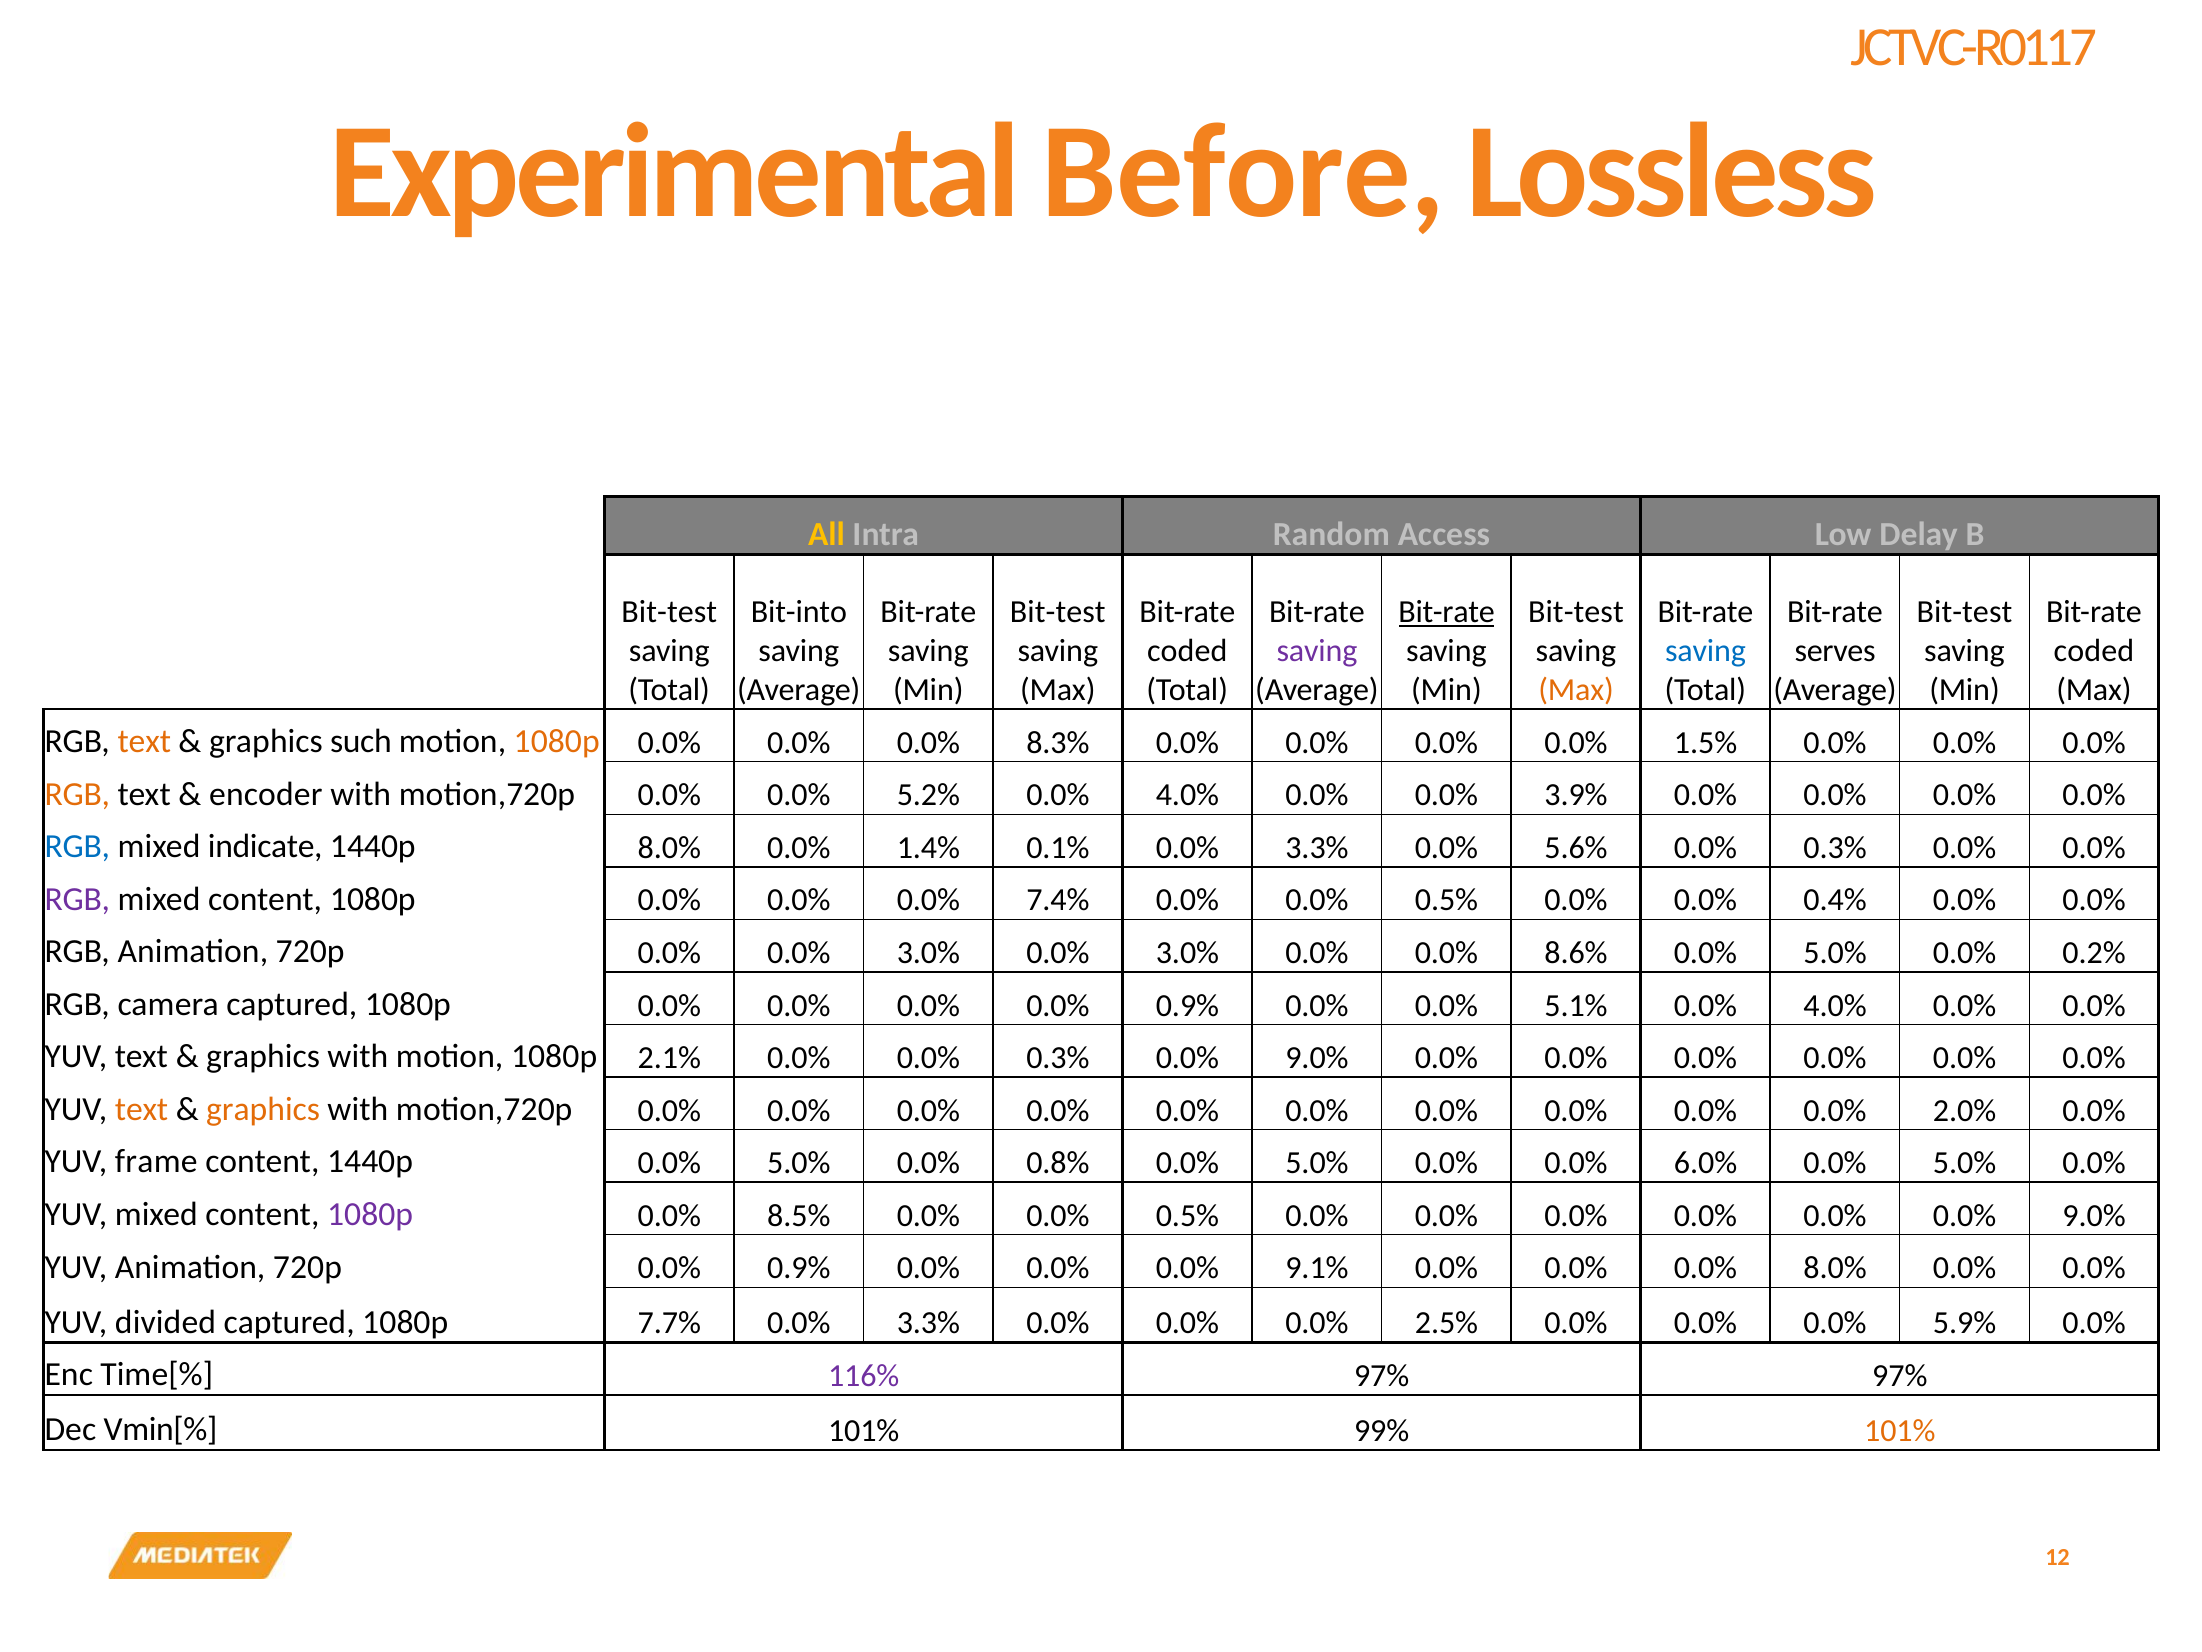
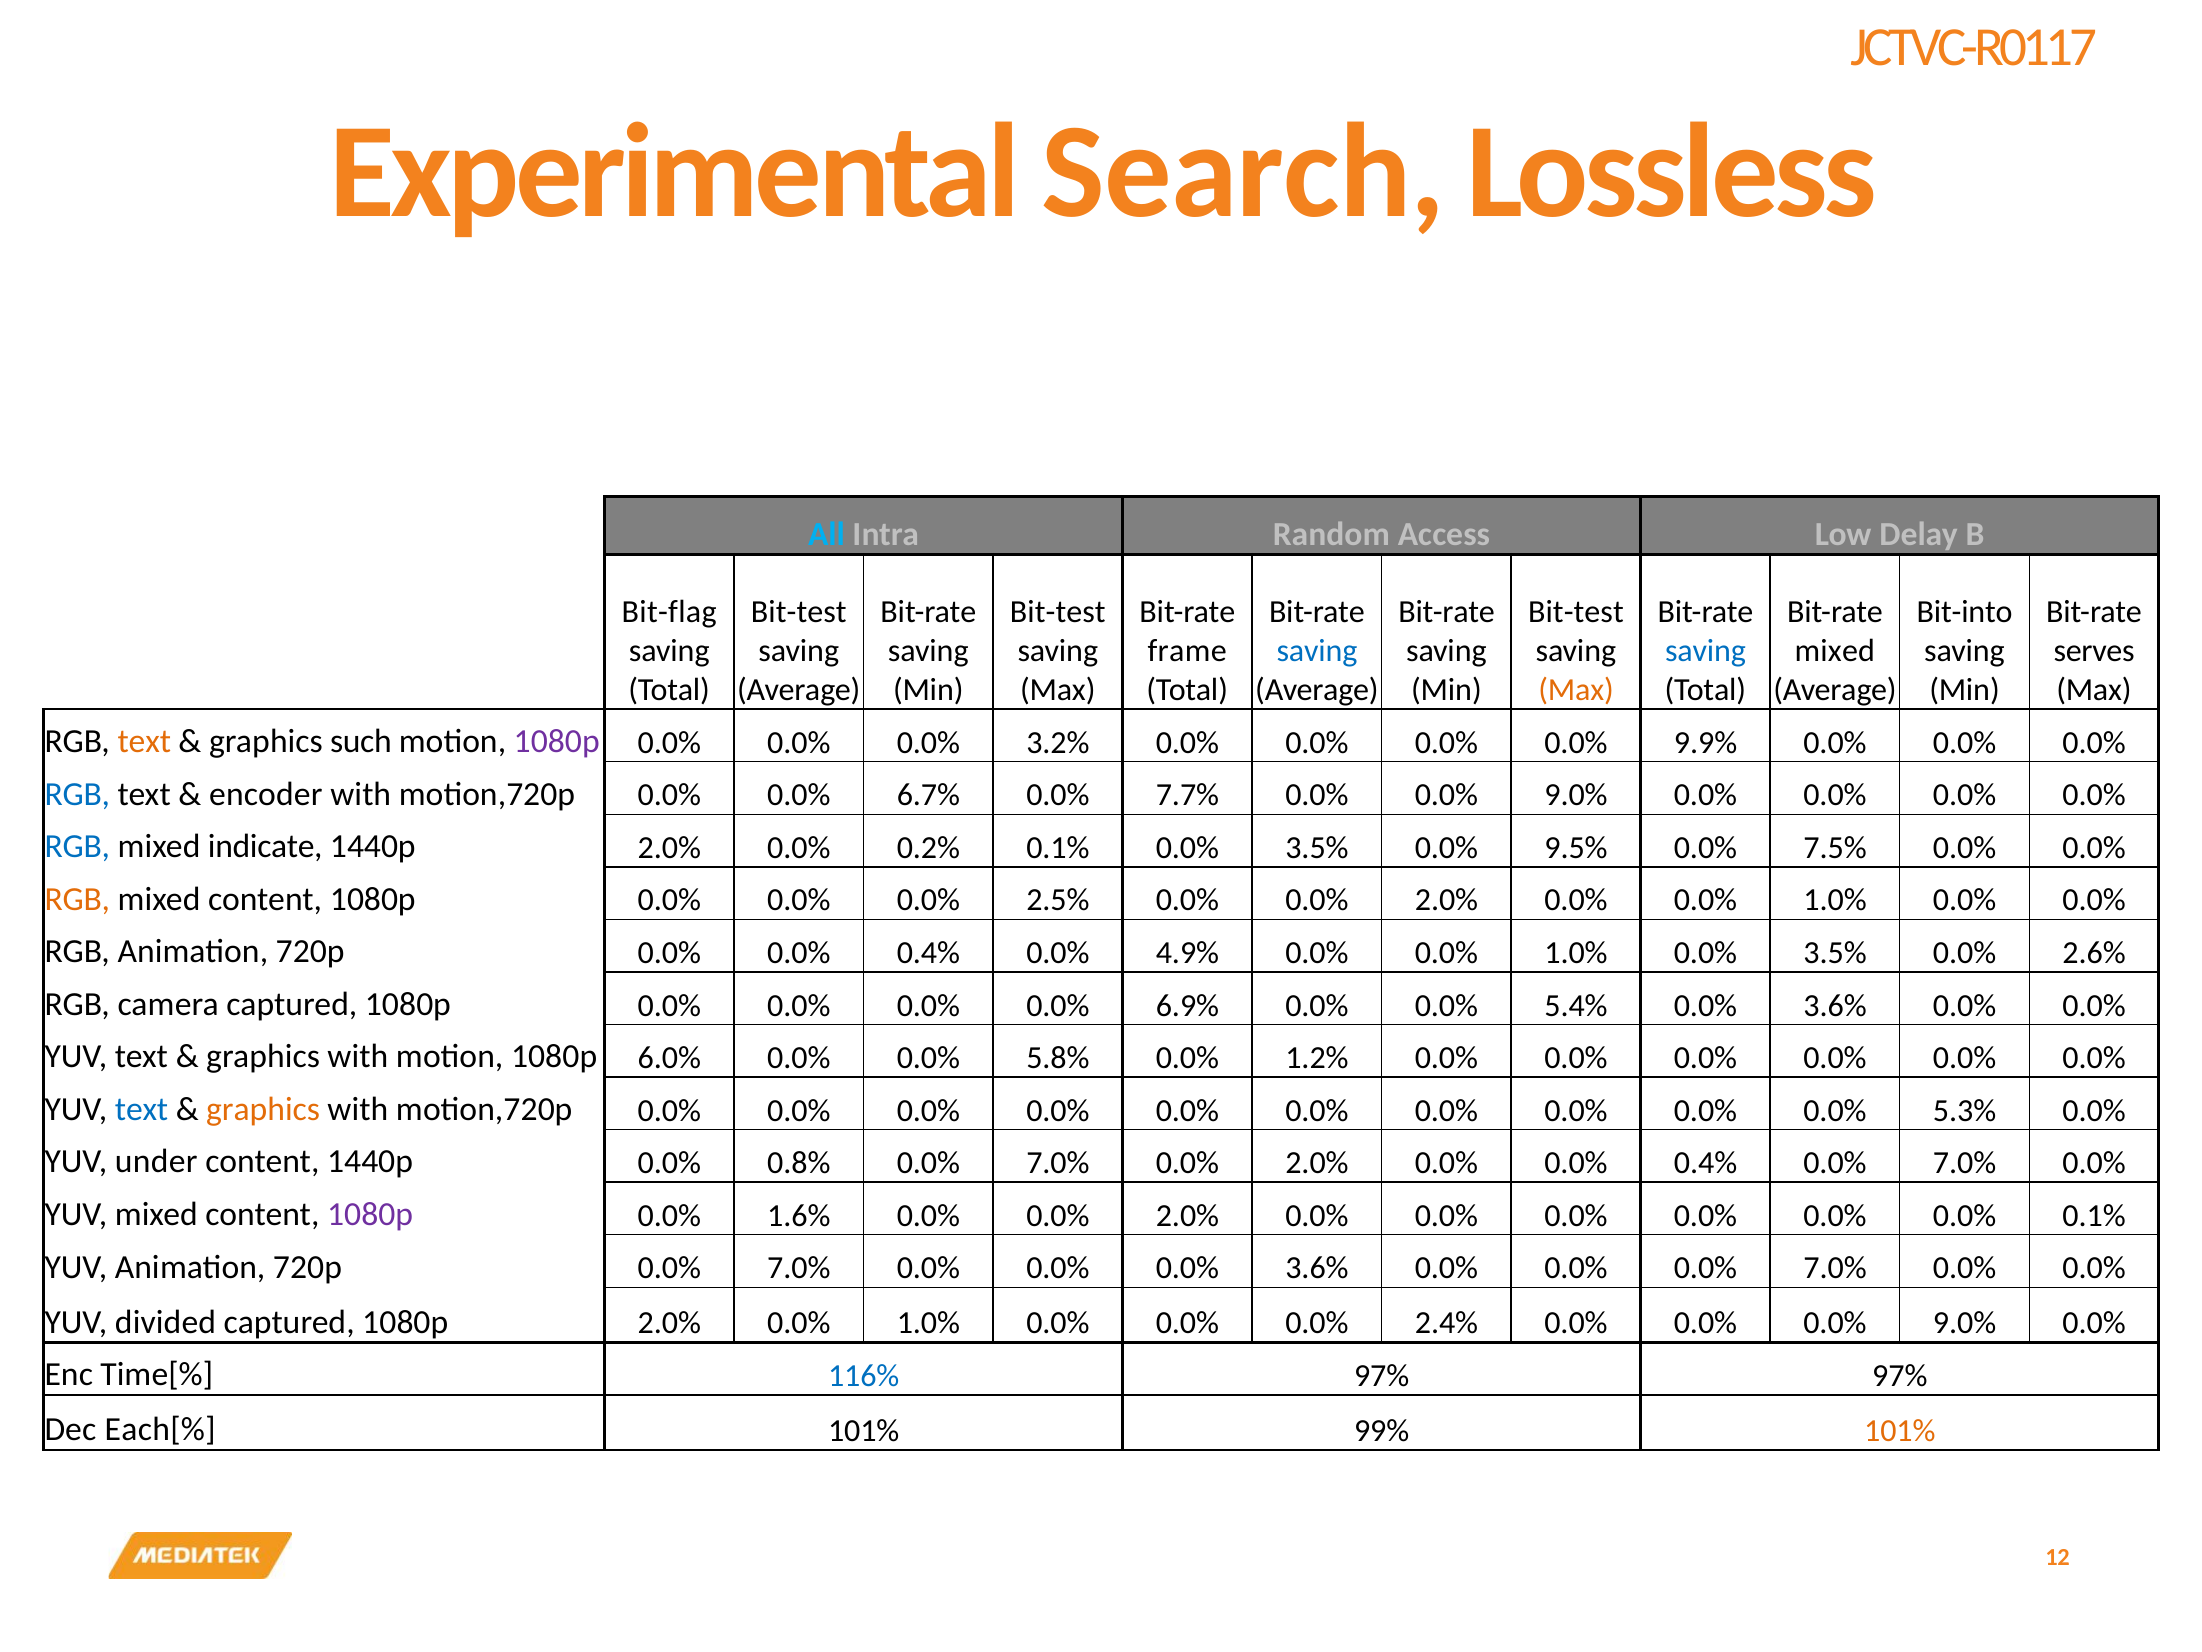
Before: Before -> Search
All colour: yellow -> light blue
Bit-test at (669, 612): Bit-test -> Bit-flag
Bit-into at (799, 612): Bit-into -> Bit-test
Bit-rate at (1447, 612) underline: present -> none
Bit-test at (1964, 612): Bit-test -> Bit-into
coded at (1187, 651): coded -> frame
saving at (1317, 651) colour: purple -> blue
serves at (1835, 651): serves -> mixed
coded at (2094, 651): coded -> serves
1080p at (557, 741) colour: orange -> purple
8.3%: 8.3% -> 3.2%
1.5%: 1.5% -> 9.9%
RGB at (77, 794) colour: orange -> blue
5.2%: 5.2% -> 6.7%
4.0% at (1187, 795): 4.0% -> 7.7%
3.9% at (1576, 795): 3.9% -> 9.0%
1440p 8.0%: 8.0% -> 2.0%
1.4%: 1.4% -> 0.2%
0.1% 0.0% 3.3%: 3.3% -> 3.5%
5.6%: 5.6% -> 9.5%
0.3% at (1835, 848): 0.3% -> 7.5%
RGB at (77, 899) colour: purple -> orange
7.4%: 7.4% -> 2.5%
0.5% at (1446, 900): 0.5% -> 2.0%
0.4% at (1835, 900): 0.4% -> 1.0%
720p 0.0% 0.0% 3.0%: 3.0% -> 0.4%
3.0% at (1187, 953): 3.0% -> 4.9%
8.6% at (1576, 953): 8.6% -> 1.0%
5.0% at (1835, 953): 5.0% -> 3.5%
0.2%: 0.2% -> 2.6%
0.0% 0.0% 0.9%: 0.9% -> 6.9%
5.1%: 5.1% -> 5.4%
4.0% at (1835, 1005): 4.0% -> 3.6%
2.1%: 2.1% -> 6.0%
0.0% 0.0% 0.3%: 0.3% -> 5.8%
9.0% at (1317, 1058): 9.0% -> 1.2%
text at (142, 1109) colour: orange -> blue
2.0%: 2.0% -> 5.3%
frame: frame -> under
1440p 0.0% 5.0%: 5.0% -> 0.8%
0.8% at (1058, 1163): 0.8% -> 7.0%
5.0% at (1317, 1163): 5.0% -> 2.0%
6.0% at (1706, 1163): 6.0% -> 0.4%
5.0% at (1965, 1163): 5.0% -> 7.0%
8.5%: 8.5% -> 1.6%
0.5% at (1187, 1215): 0.5% -> 2.0%
0.0% 0.0% 9.0%: 9.0% -> 0.1%
720p 0.0% 0.9%: 0.9% -> 7.0%
0.0% 0.0% 9.1%: 9.1% -> 3.6%
0.0% 0.0% 8.0%: 8.0% -> 7.0%
1080p 7.7%: 7.7% -> 2.0%
3.3% at (928, 1323): 3.3% -> 1.0%
2.5%: 2.5% -> 2.4%
0.0% 0.0% 0.0% 5.9%: 5.9% -> 9.0%
116% colour: purple -> blue
Vmin[%: Vmin[% -> Each[%
